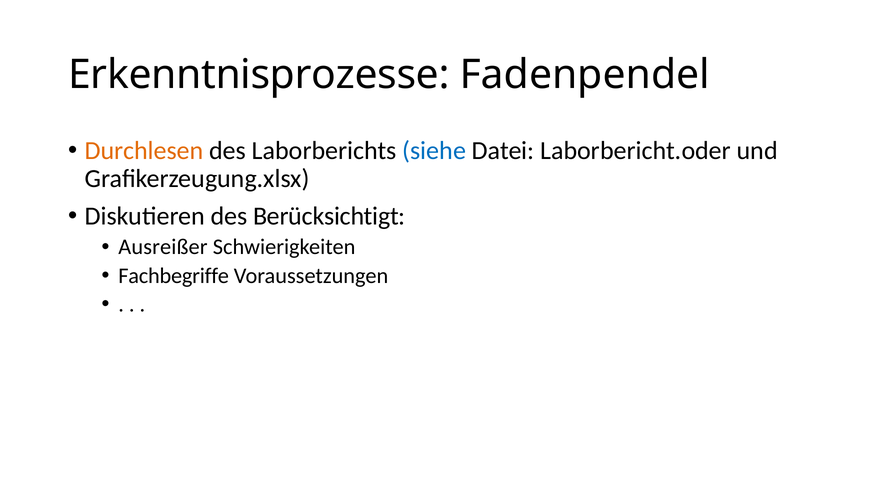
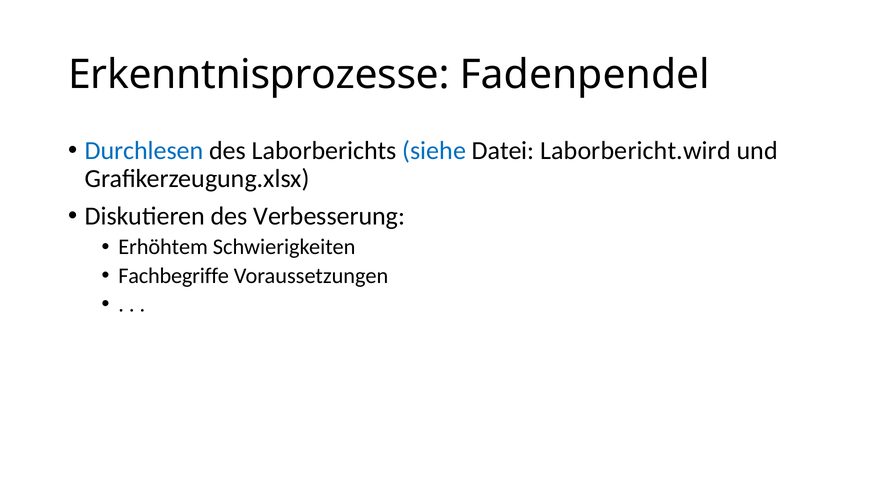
Durchlesen colour: orange -> blue
Laborbericht.oder: Laborbericht.oder -> Laborbericht.wird
Berücksichtigt: Berücksichtigt -> Verbesserung
Ausreißer: Ausreißer -> Erhöhtem
